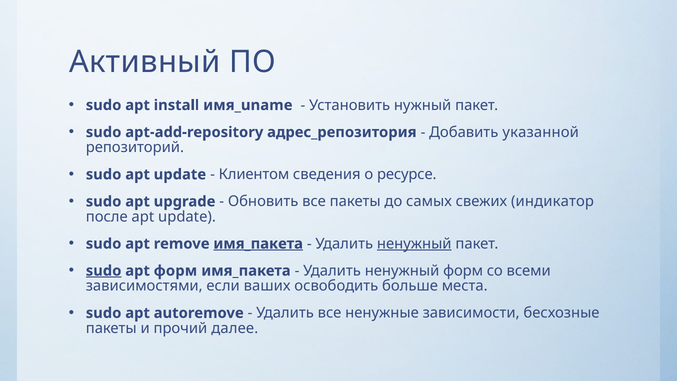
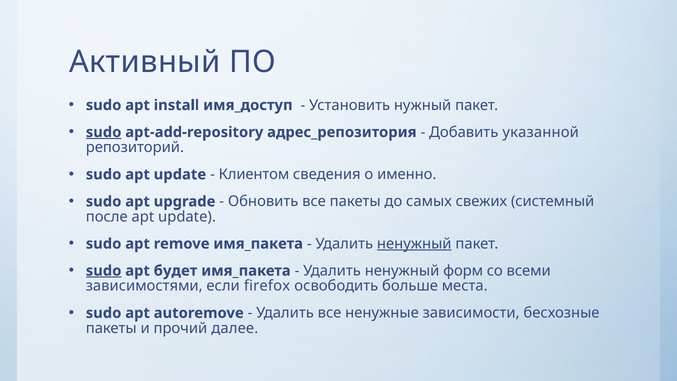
имя_uname: имя_uname -> имя_доступ
sudo at (104, 132) underline: none -> present
ресурсе: ресурсе -> именно
индикатор: индикатор -> системный
имя_пакета at (258, 244) underline: present -> none
apt форм: форм -> будет
ваших: ваших -> firefox
